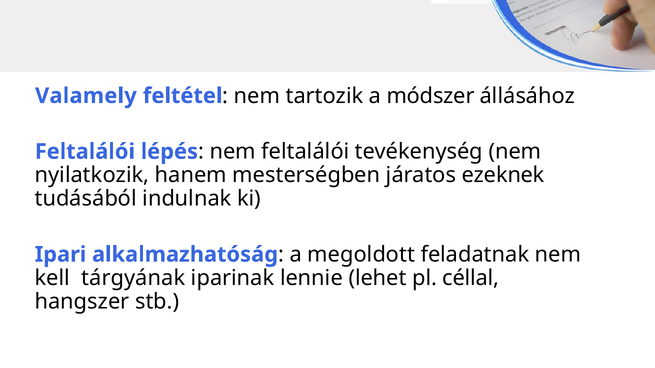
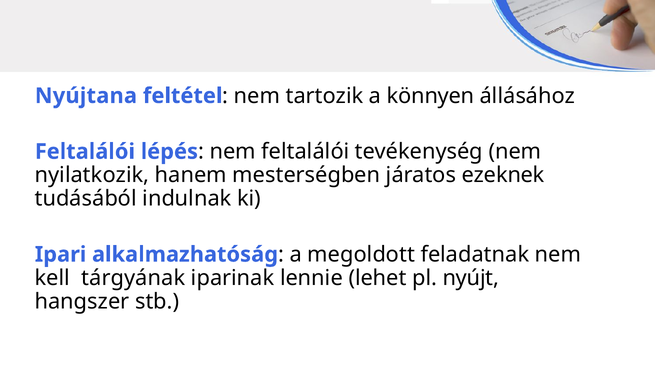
Valamely: Valamely -> Nyújtana
módszer: módszer -> könnyen
céllal: céllal -> nyújt
